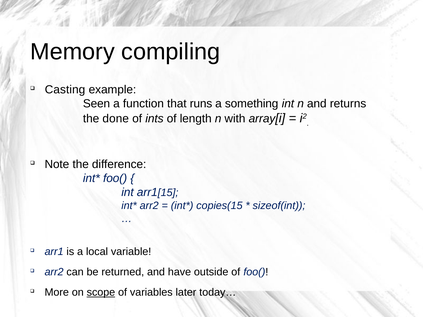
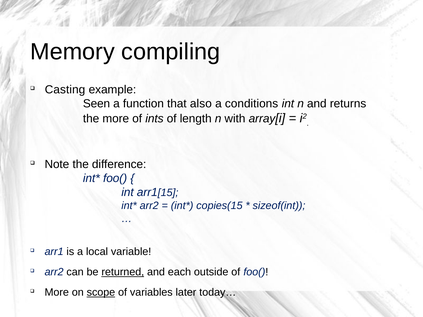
runs: runs -> also
something: something -> conditions
the done: done -> more
returned underline: none -> present
have: have -> each
